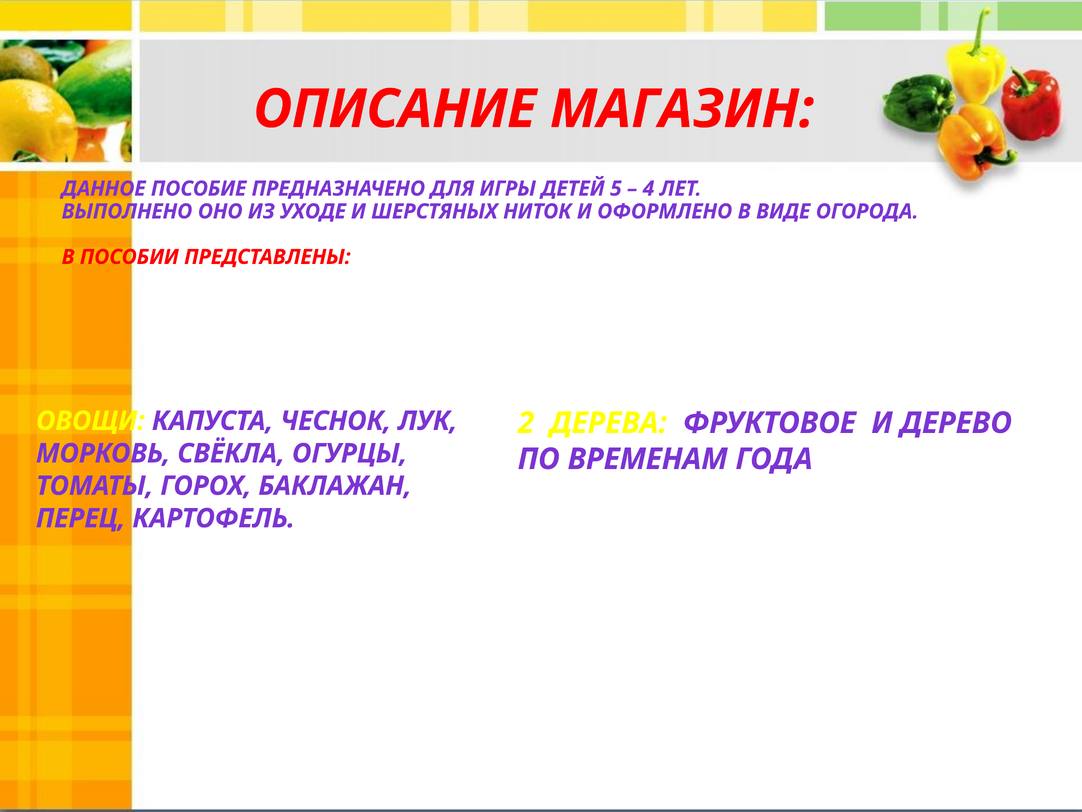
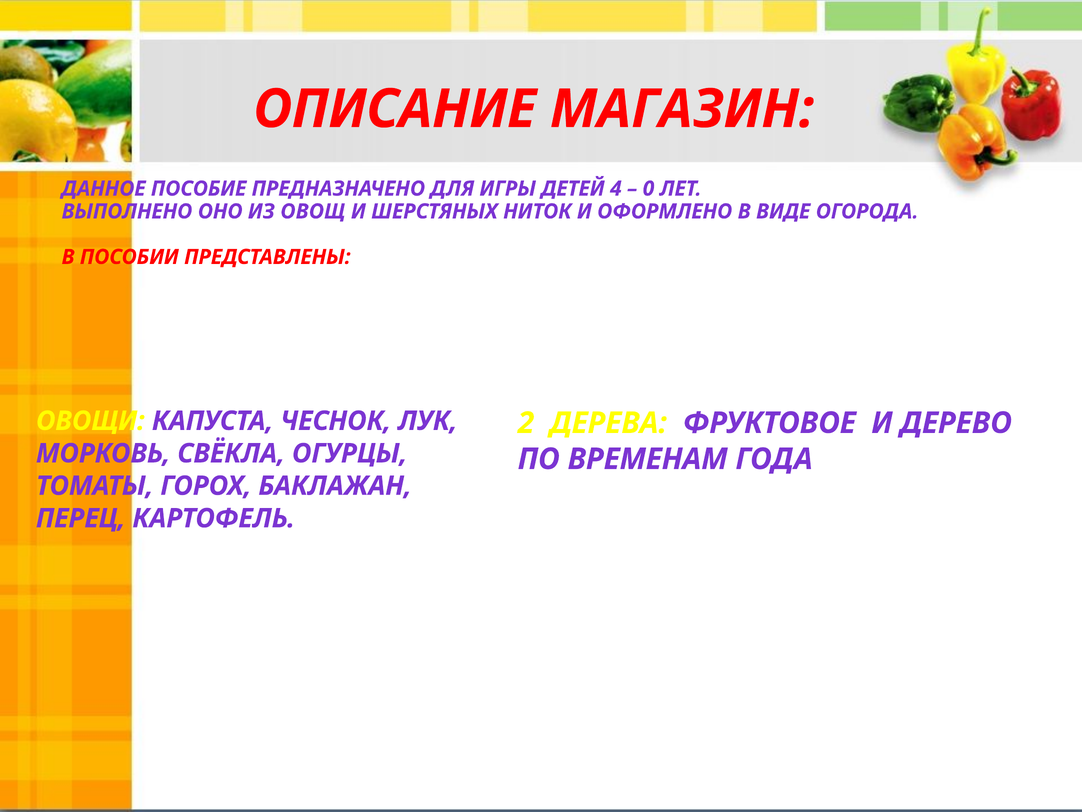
5: 5 -> 4
4: 4 -> 0
УХОДЕ: УХОДЕ -> ОВОЩ
